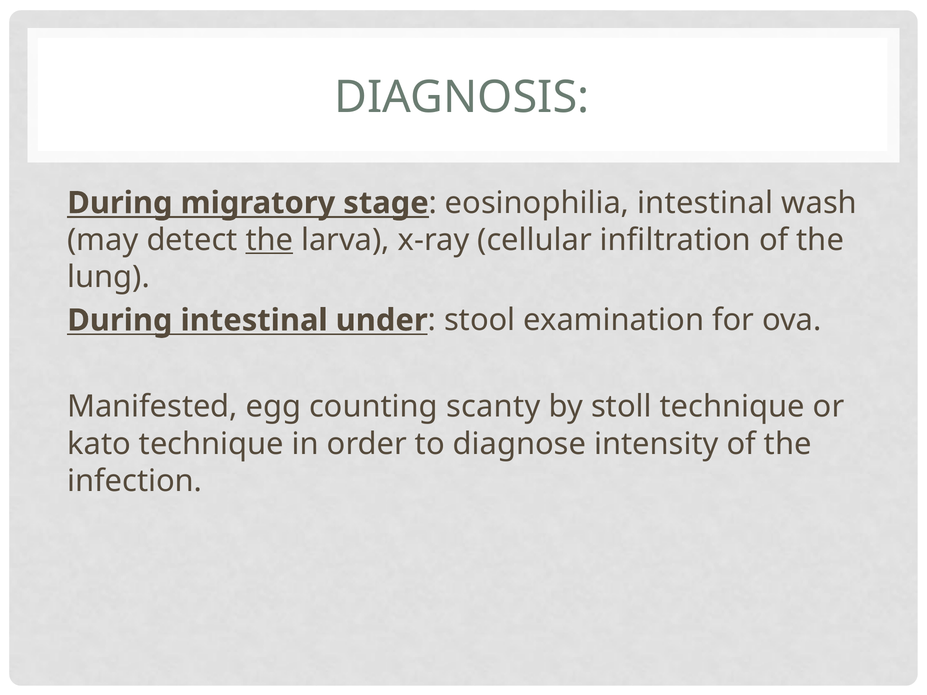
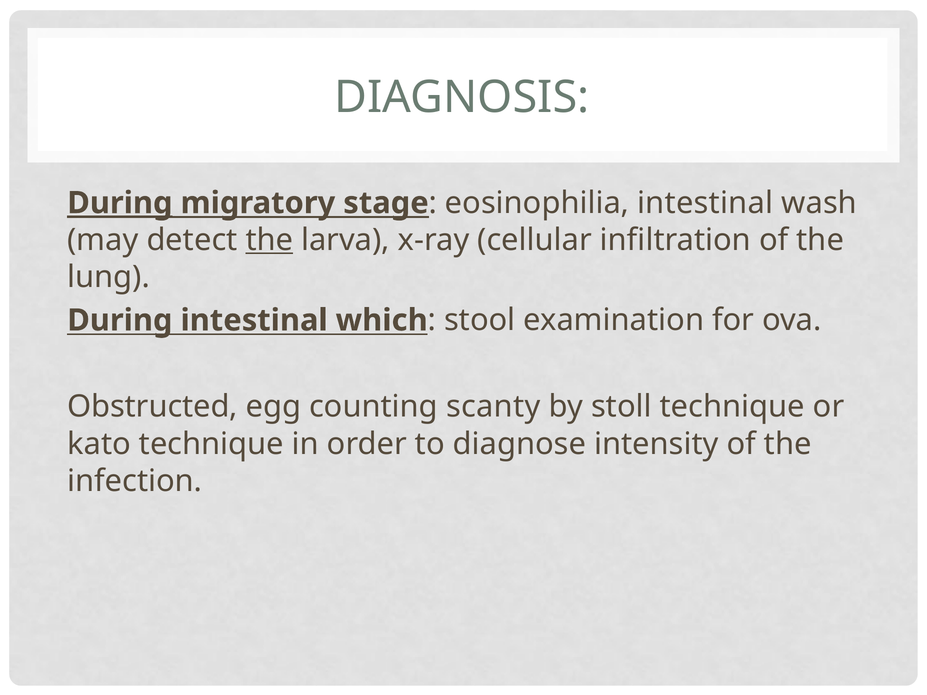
During at (120, 203) underline: none -> present
under: under -> which
Manifested: Manifested -> Obstructed
